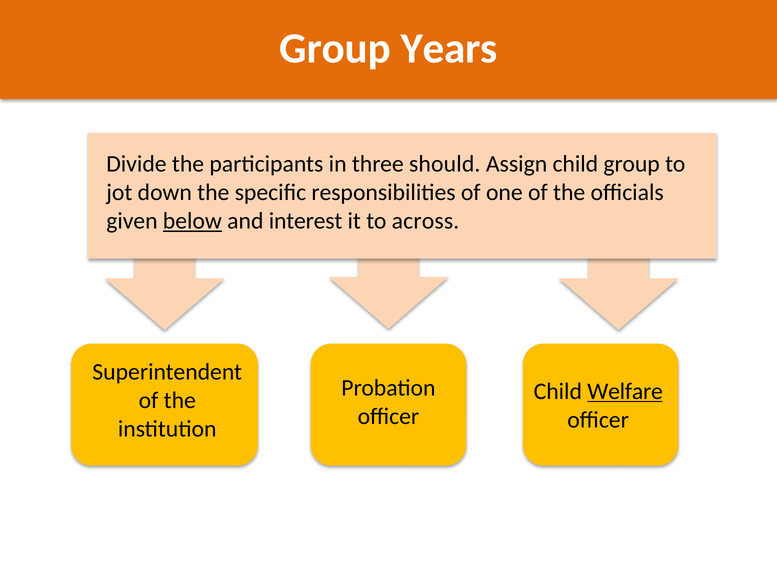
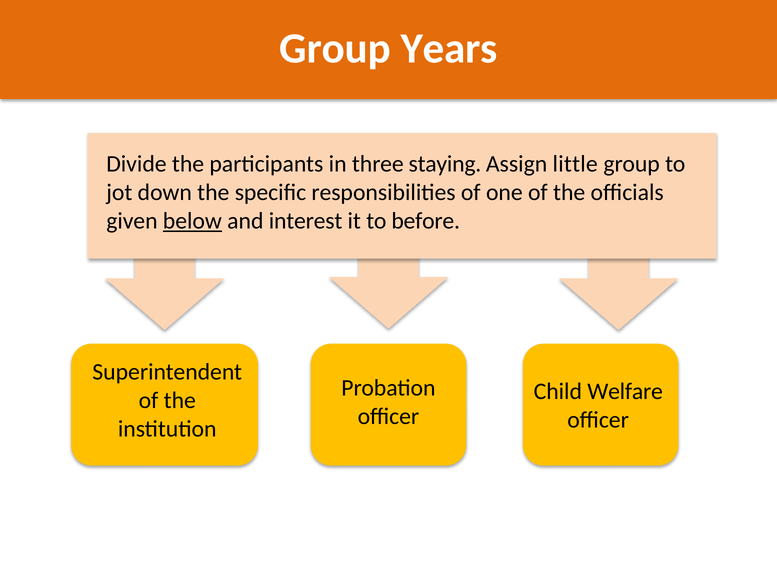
should: should -> staying
Assign child: child -> little
across: across -> before
Welfare underline: present -> none
